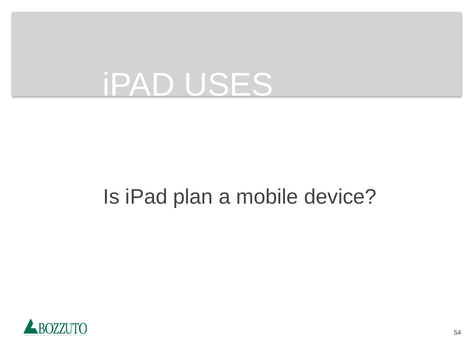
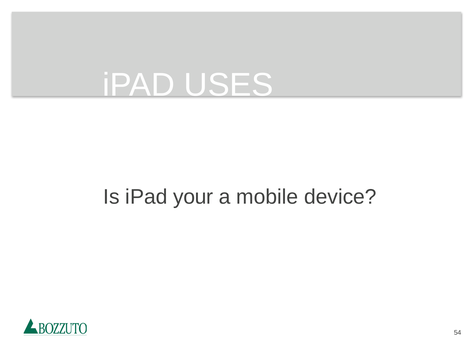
plan: plan -> your
